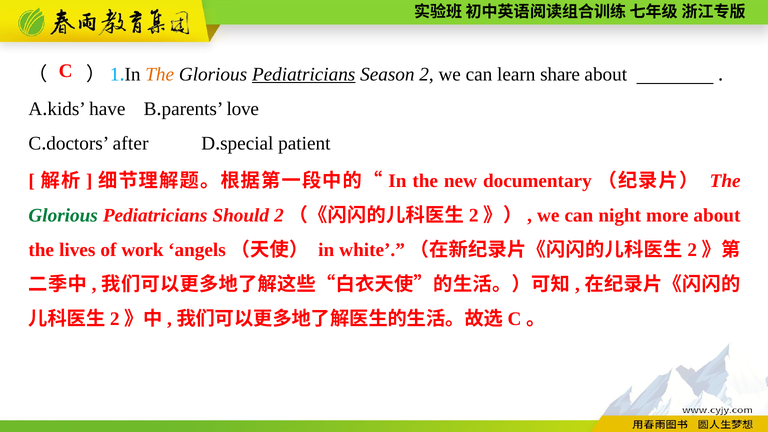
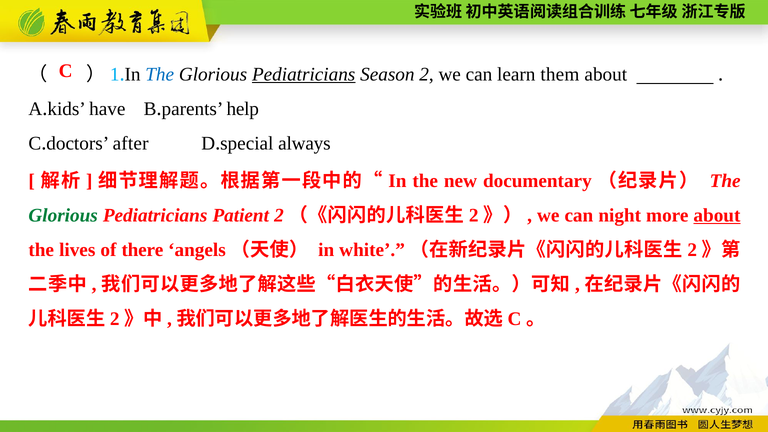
The at (160, 74) colour: orange -> blue
share: share -> them
love: love -> help
patient: patient -> always
Should: Should -> Patient
about at (717, 215) underline: none -> present
work: work -> there
